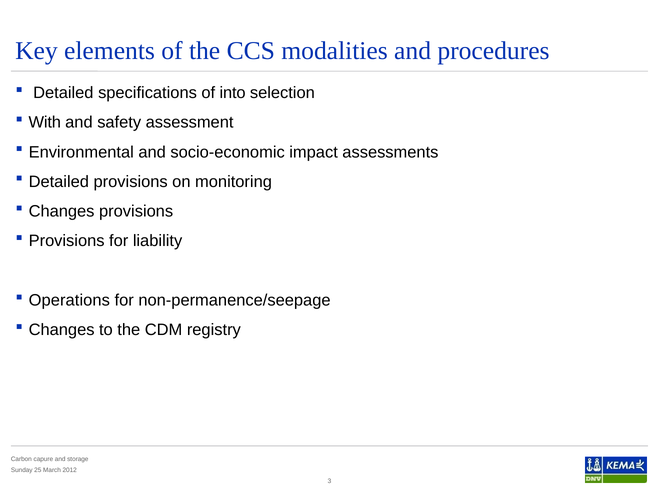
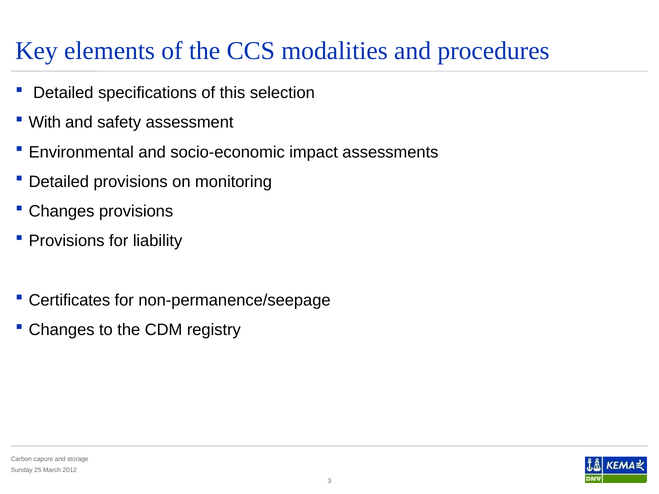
into: into -> this
Operations: Operations -> Certificates
